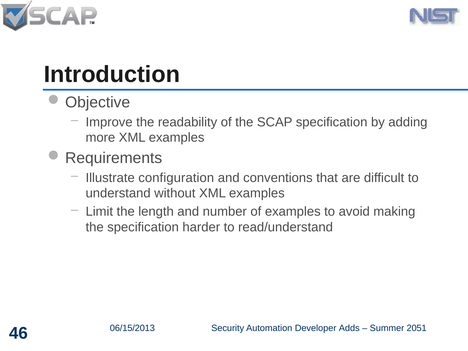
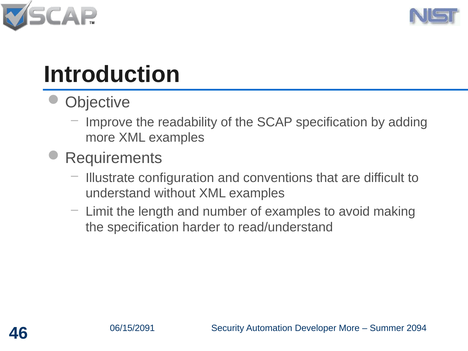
06/15/2013: 06/15/2013 -> 06/15/2091
Developer Adds: Adds -> More
2051: 2051 -> 2094
